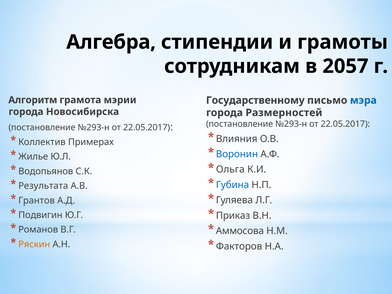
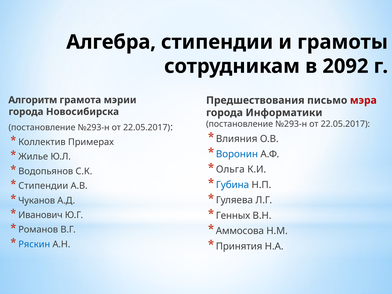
2057: 2057 -> 2092
Государственному: Государственному -> Предшествования
мэра colour: blue -> red
Размерностей: Размерностей -> Информатики
Результата at (43, 186): Результата -> Стипендии
Грантов: Грантов -> Чуканов
Подвигин: Подвигин -> Иванович
Приказ: Приказ -> Генных
Ряскин colour: orange -> blue
Факторов: Факторов -> Принятия
